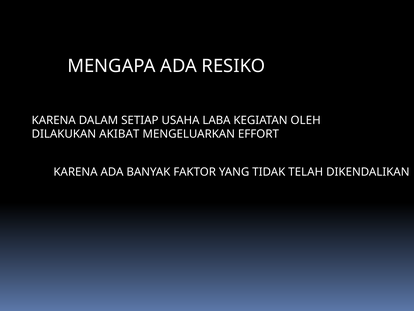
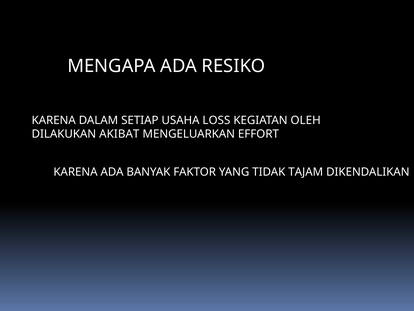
LABA: LABA -> LOSS
TELAH: TELAH -> TAJAM
